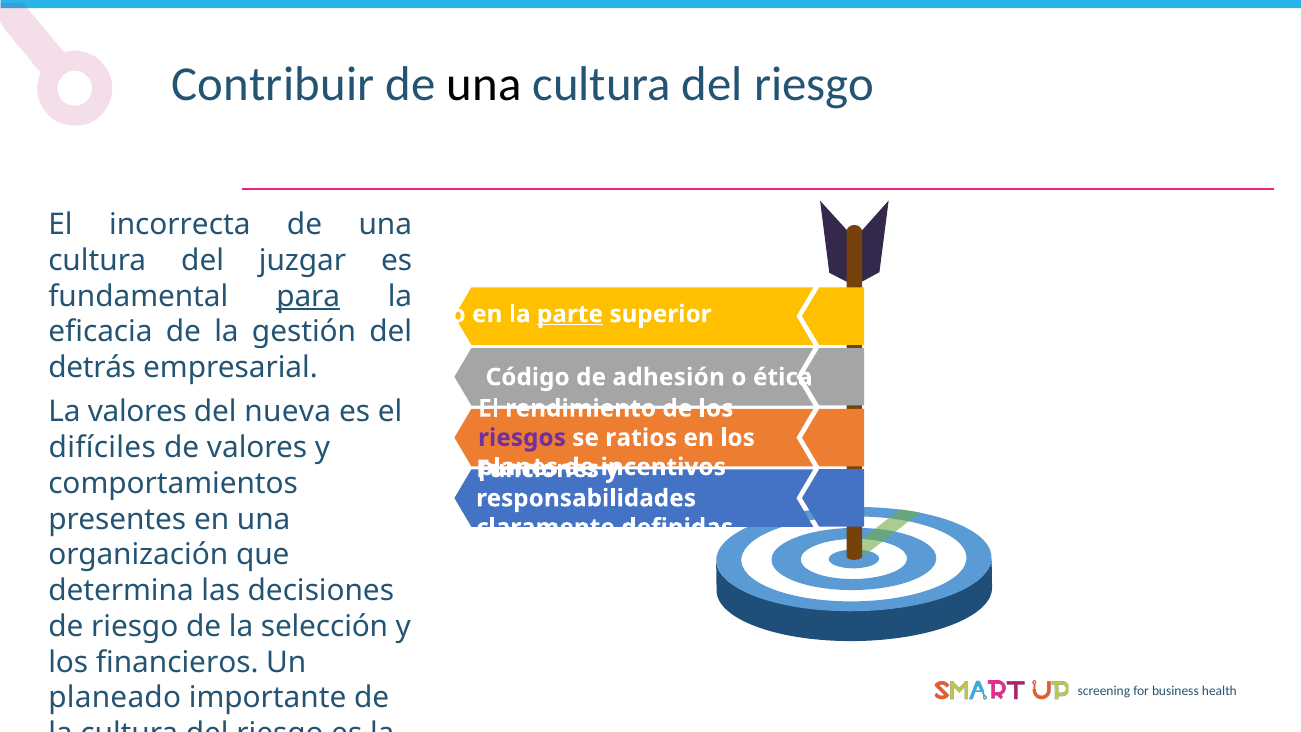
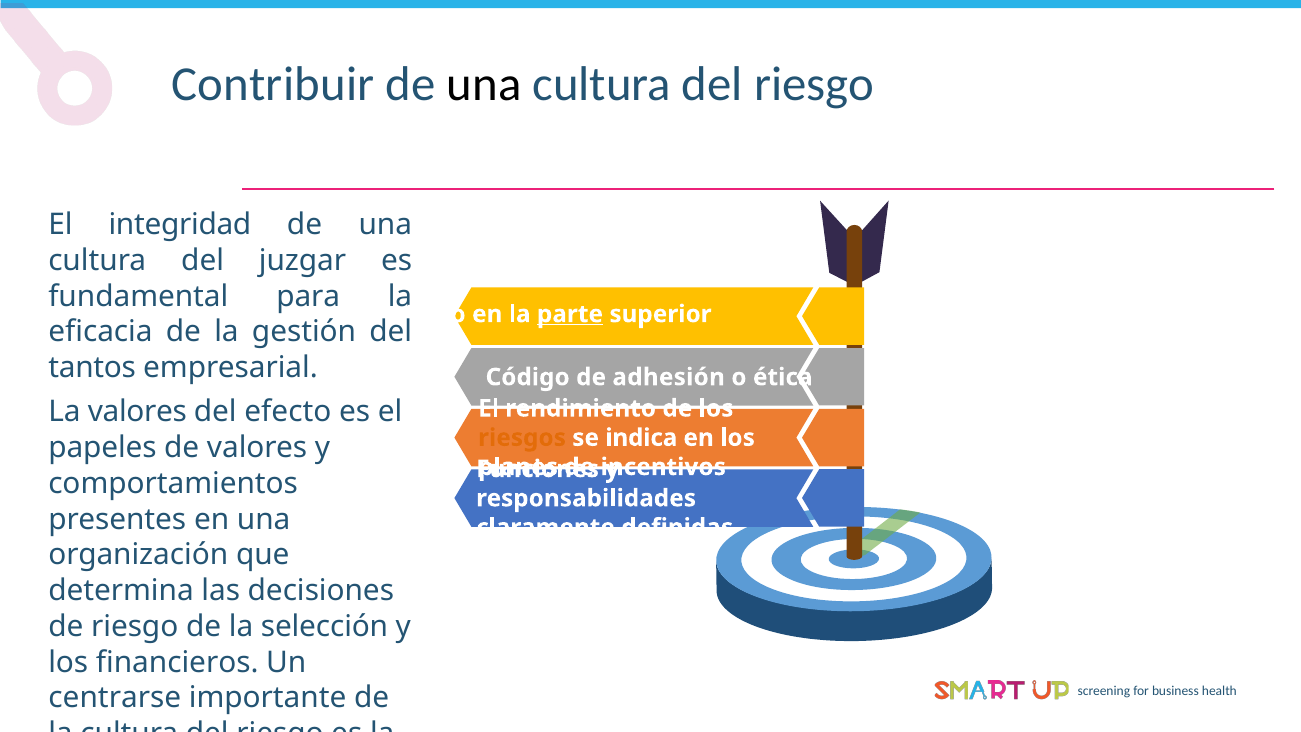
incorrecta: incorrecta -> integridad
para underline: present -> none
detrás: detrás -> tantos
nueva: nueva -> efecto
riesgos colour: purple -> orange
ratios: ratios -> indica
difíciles: difíciles -> papeles
planeado: planeado -> centrarse
